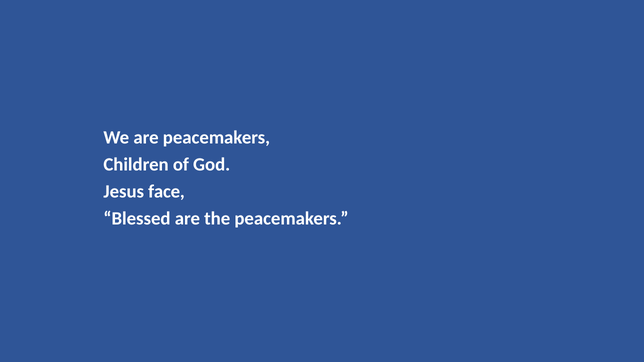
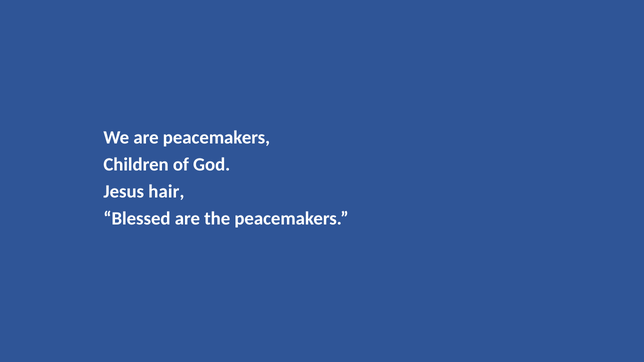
face: face -> hair
